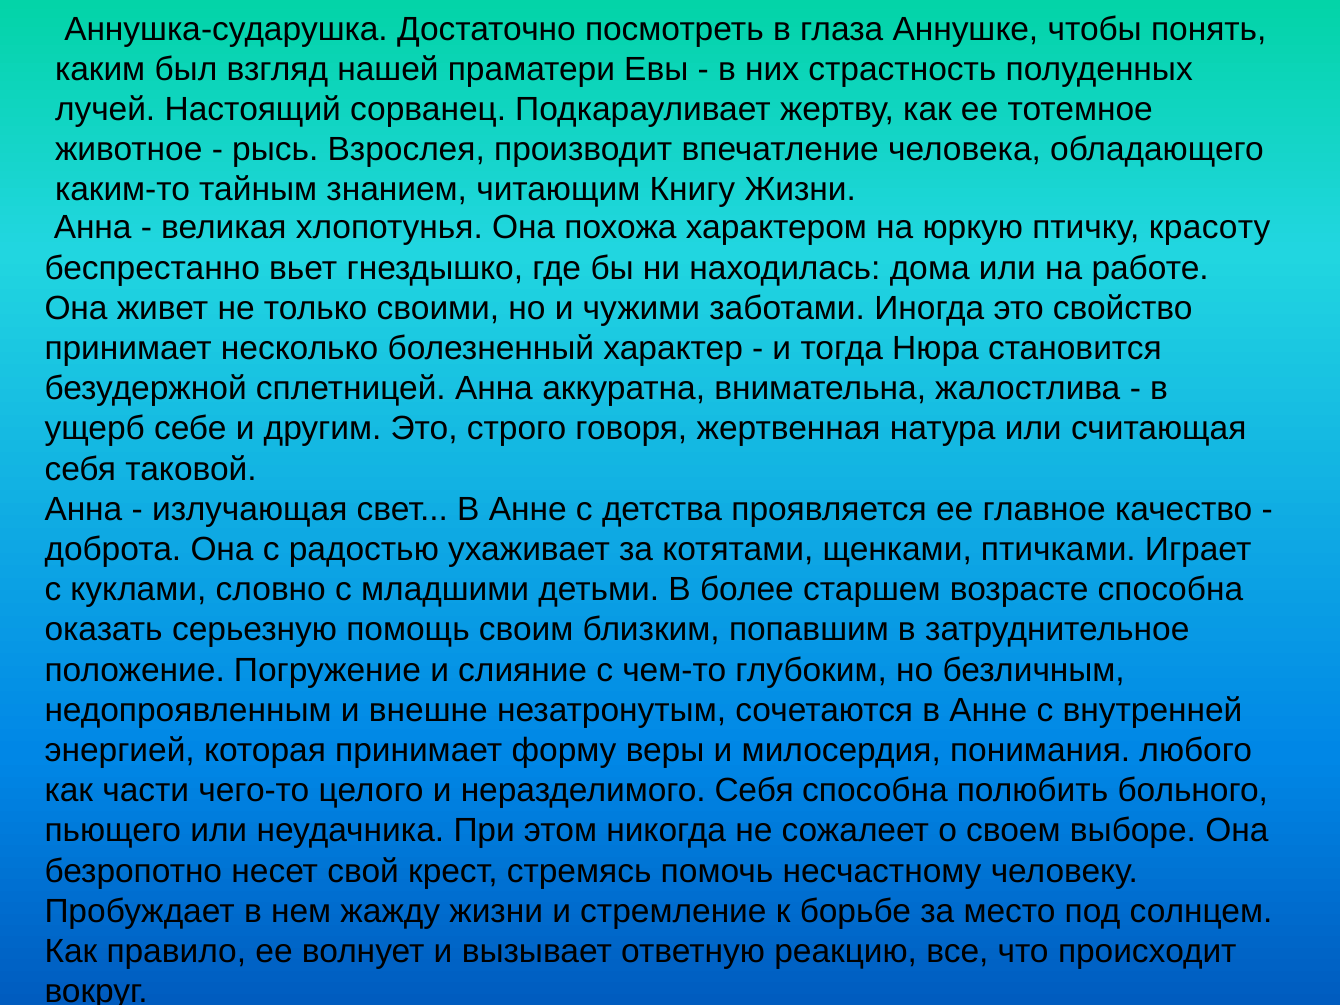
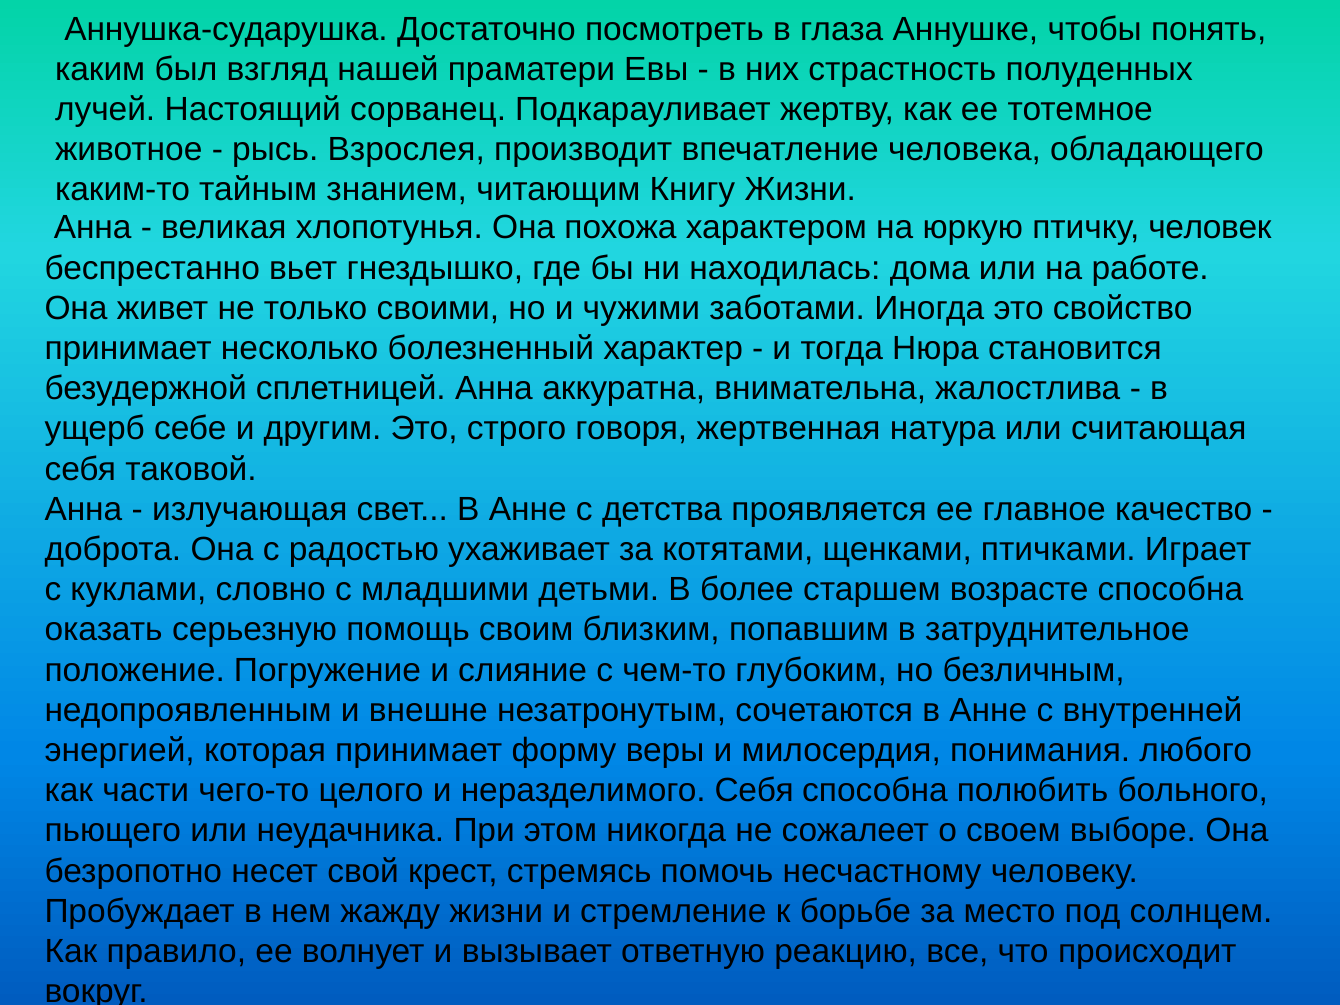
красоту: красоту -> человек
